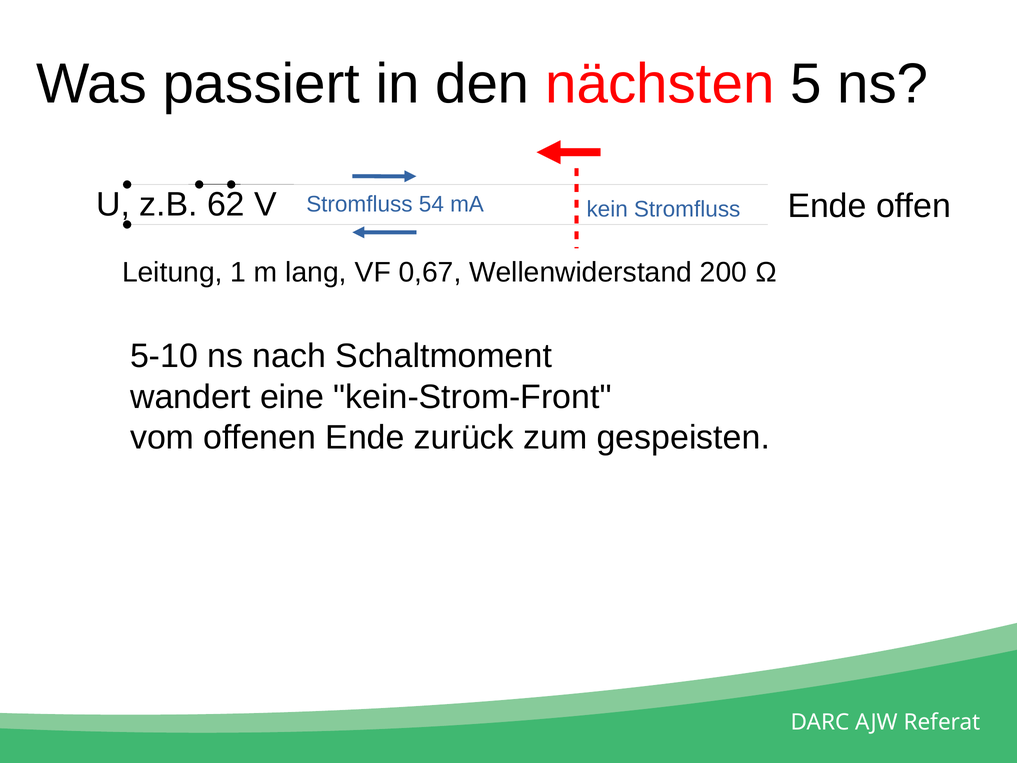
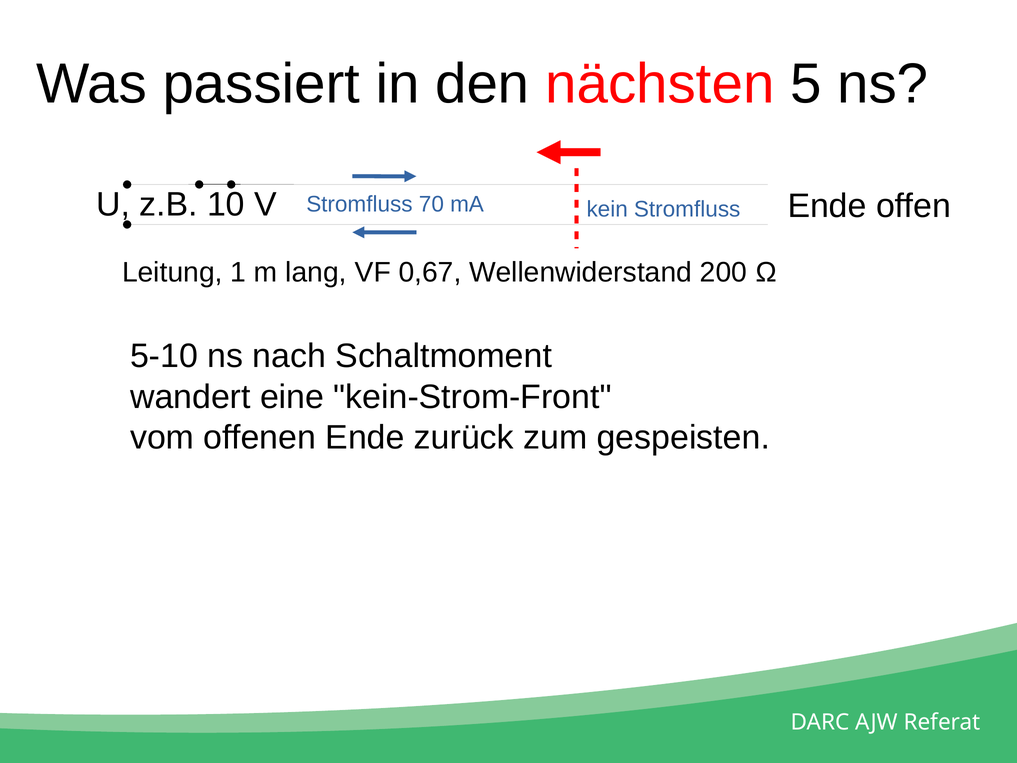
62: 62 -> 10
54: 54 -> 70
